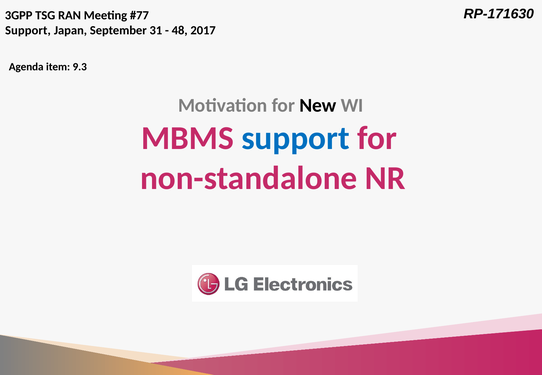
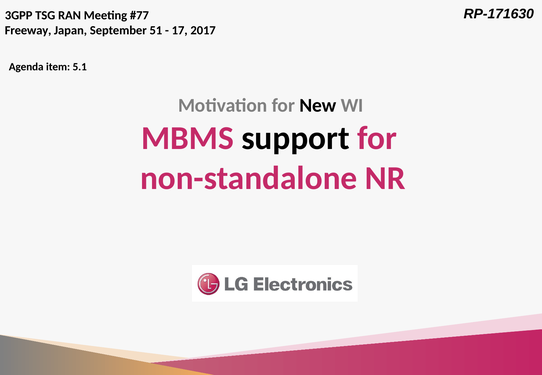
Support at (28, 30): Support -> Freeway
31: 31 -> 51
48: 48 -> 17
9.3: 9.3 -> 5.1
support at (295, 138) colour: blue -> black
